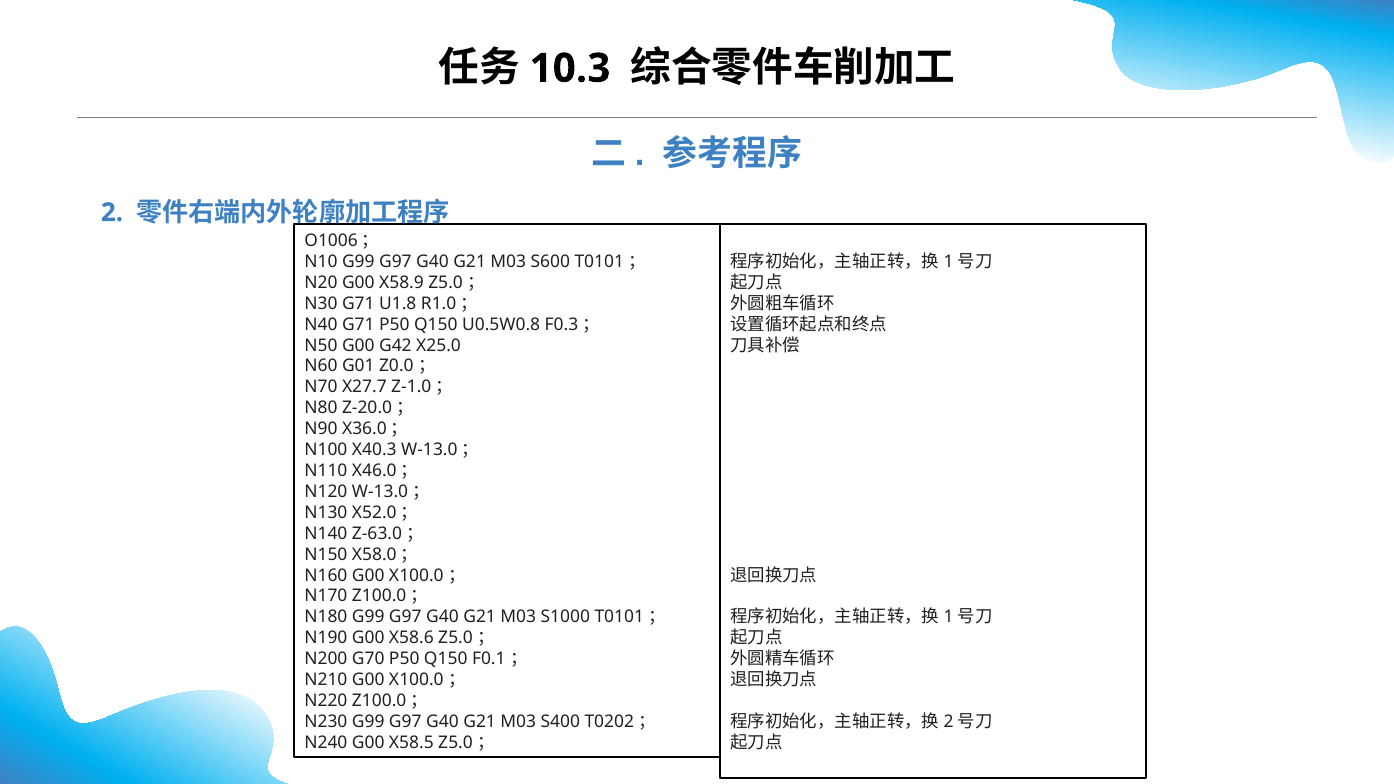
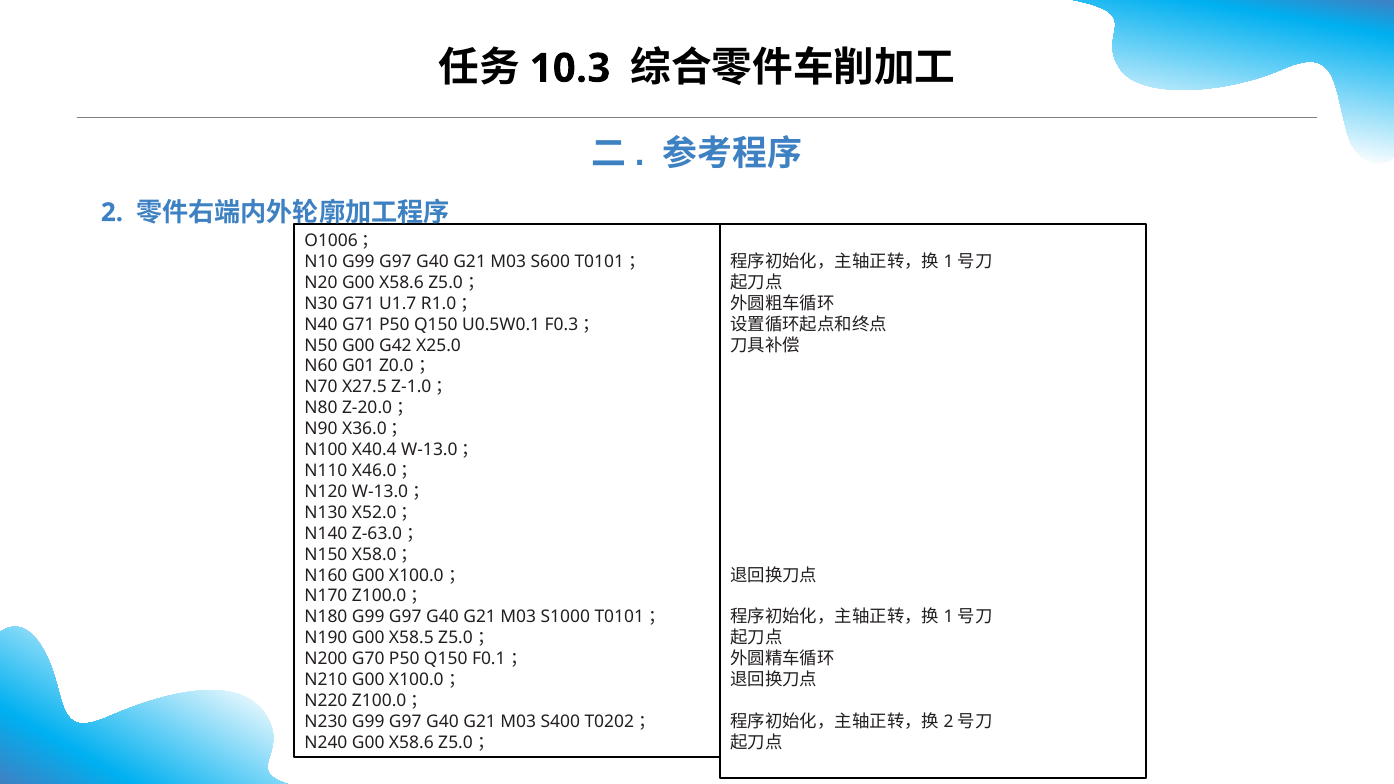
N20 G00 X58.9: X58.9 -> X58.6
U1.8: U1.8 -> U1.7
U0.5W0.8: U0.5W0.8 -> U0.5W0.1
X27.7: X27.7 -> X27.5
X40.3: X40.3 -> X40.4
X58.6: X58.6 -> X58.5
N240 G00 X58.5: X58.5 -> X58.6
